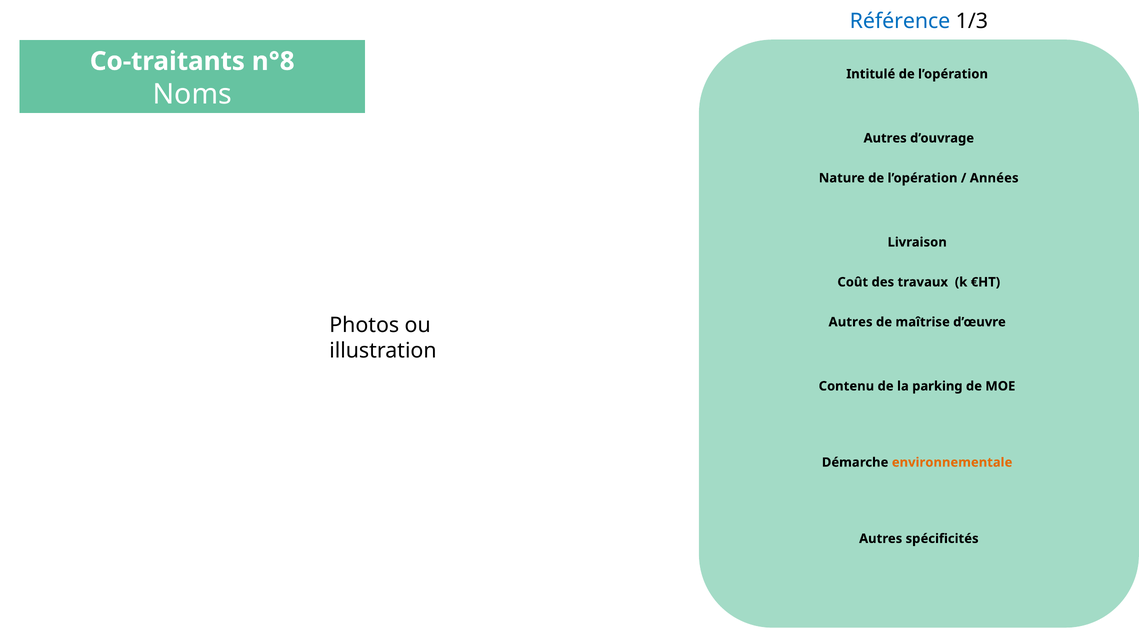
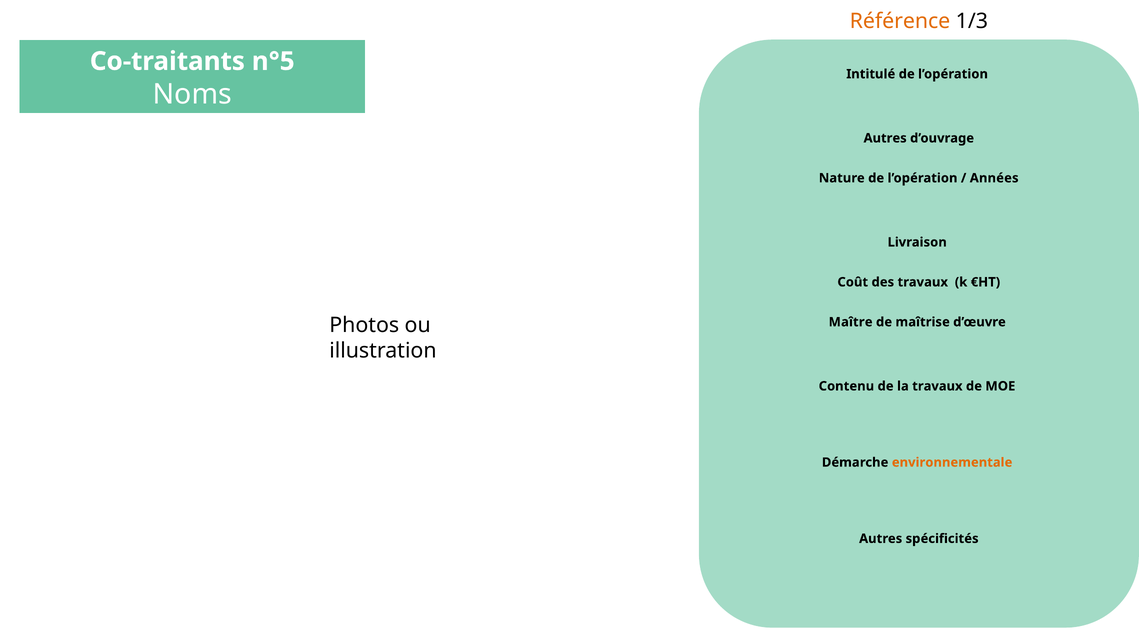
Référence colour: blue -> orange
n°8: n°8 -> n°5
Autres at (851, 322): Autres -> Maître
la parking: parking -> travaux
